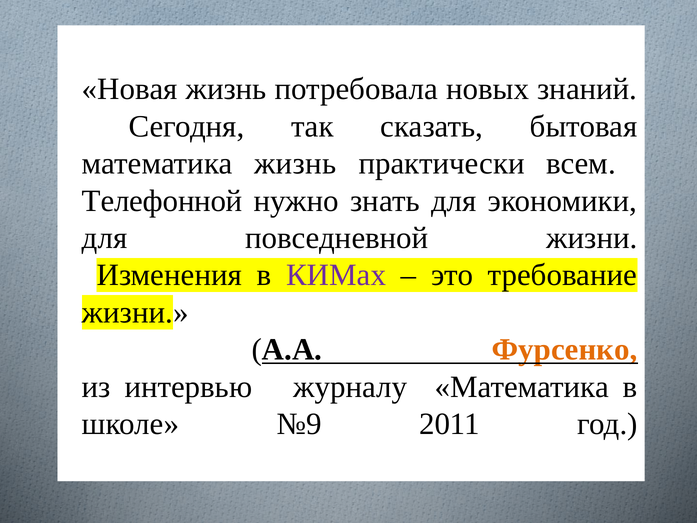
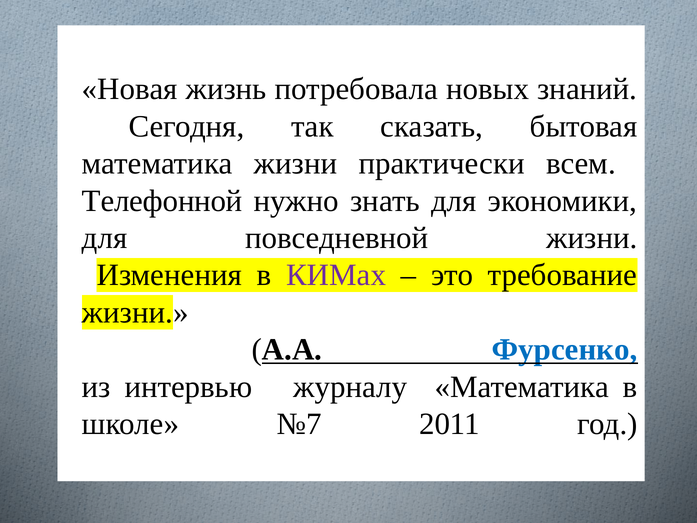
математика жизнь: жизнь -> жизни
Фурсенко colour: orange -> blue
№9: №9 -> №7
